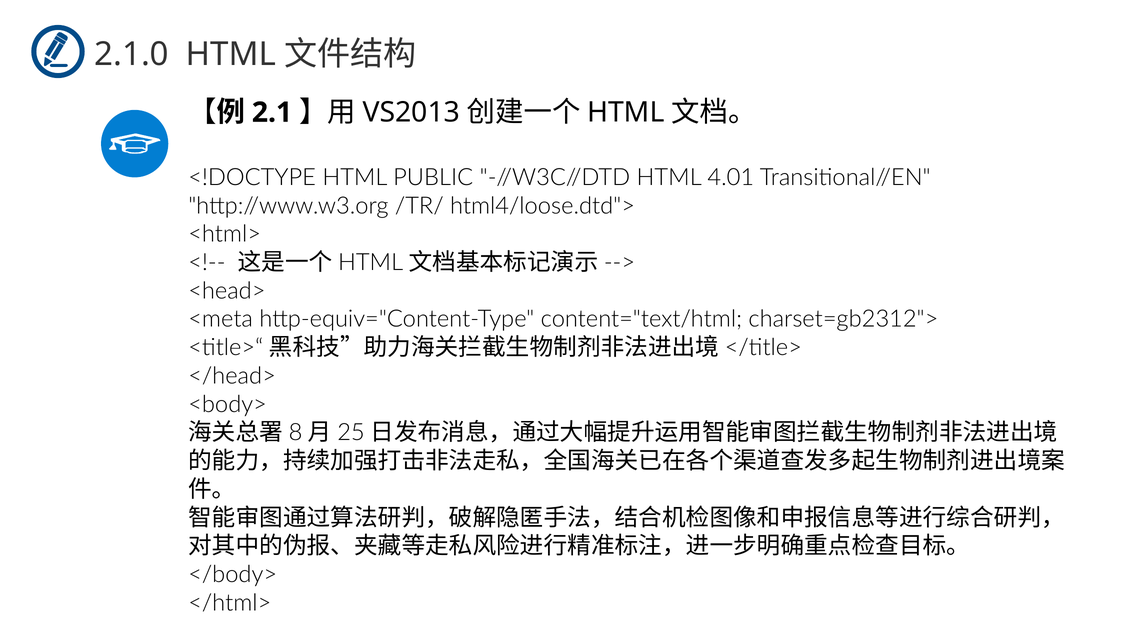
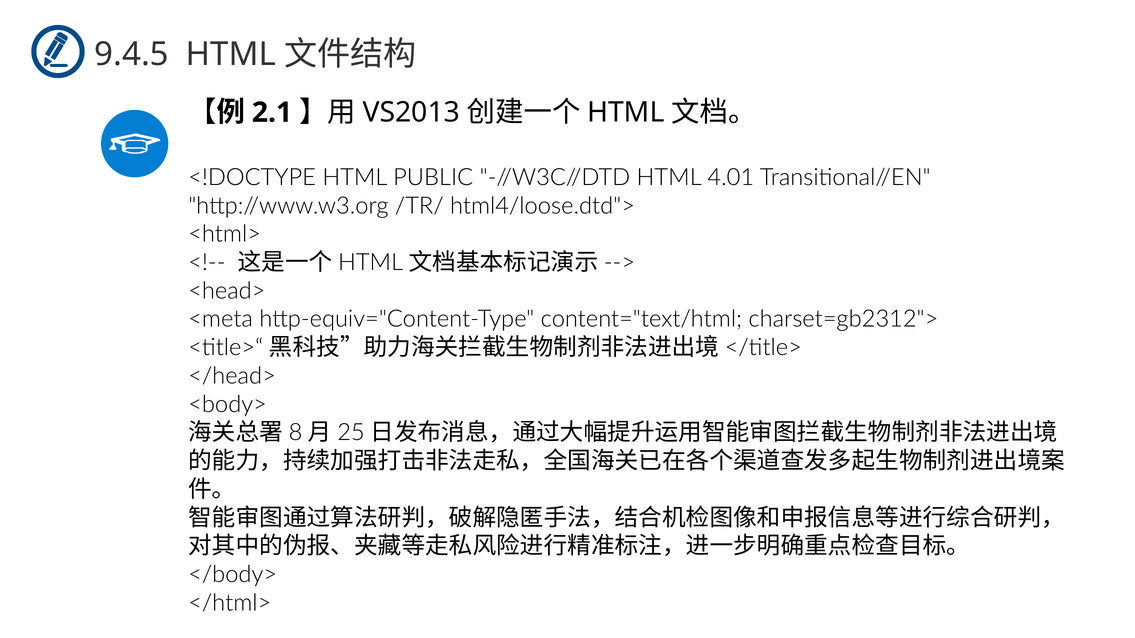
2.1.0: 2.1.0 -> 9.4.5
